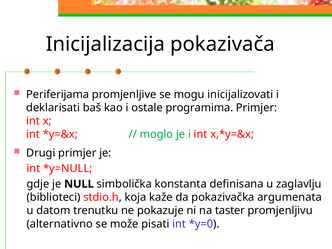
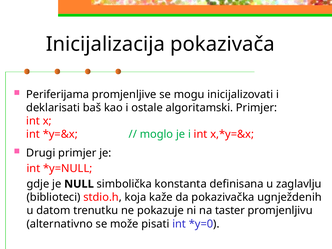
programima: programima -> algoritamski
argumenata: argumenata -> ugnježdenih
